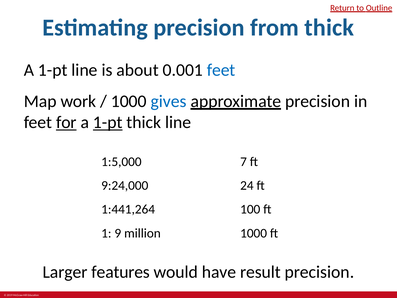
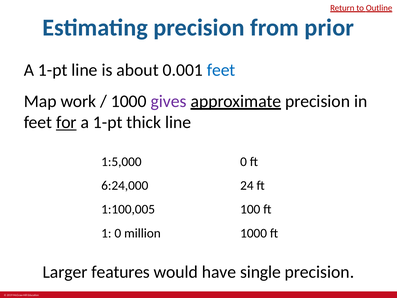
from thick: thick -> prior
gives colour: blue -> purple
1-pt at (108, 122) underline: present -> none
1:5,000 7: 7 -> 0
9:24,000: 9:24,000 -> 6:24,000
1:441,264: 1:441,264 -> 1:100,005
1 9: 9 -> 0
result: result -> single
